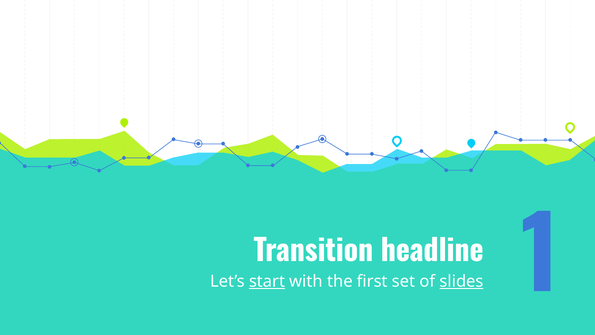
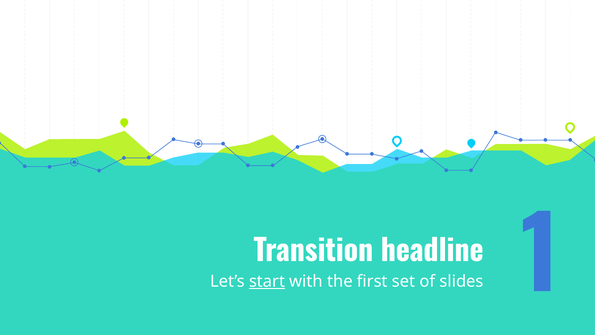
slides underline: present -> none
